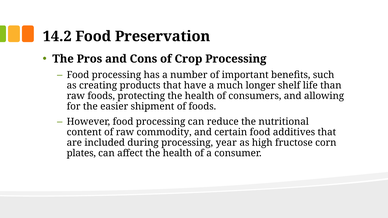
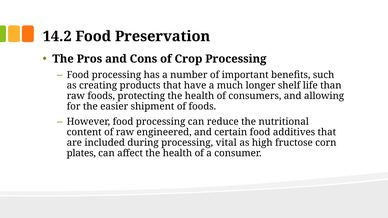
commodity: commodity -> engineered
year: year -> vital
